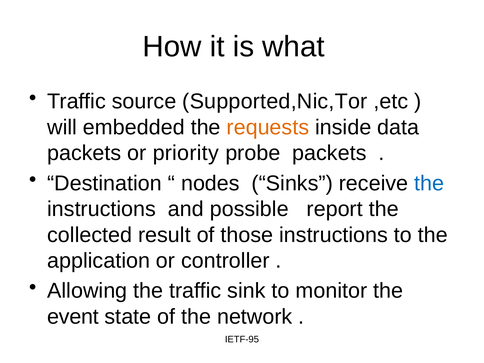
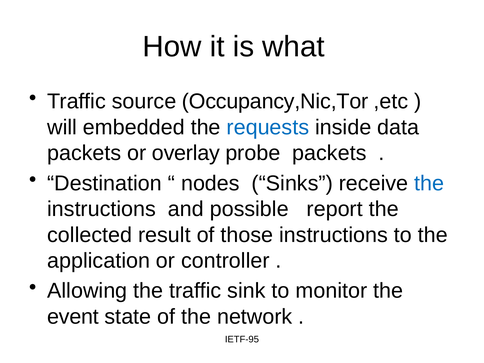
Supported,Nic,Tor: Supported,Nic,Tor -> Occupancy,Nic,Tor
requests colour: orange -> blue
priority: priority -> overlay
